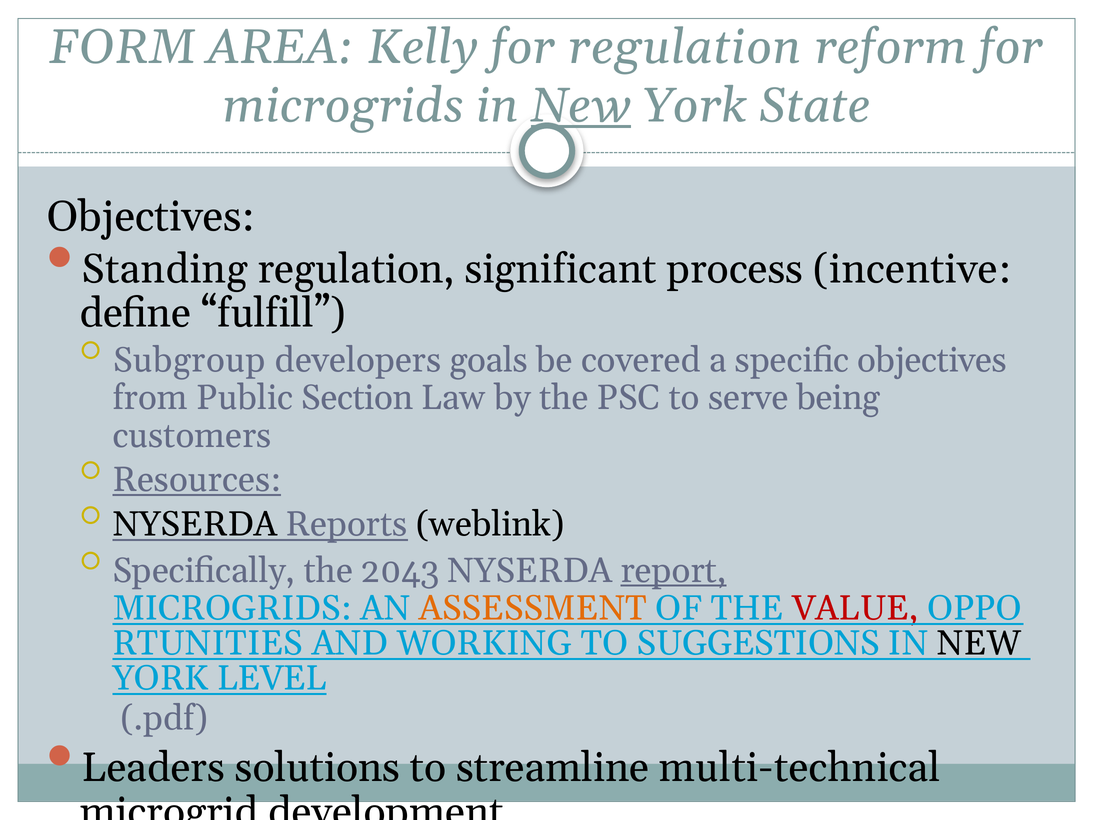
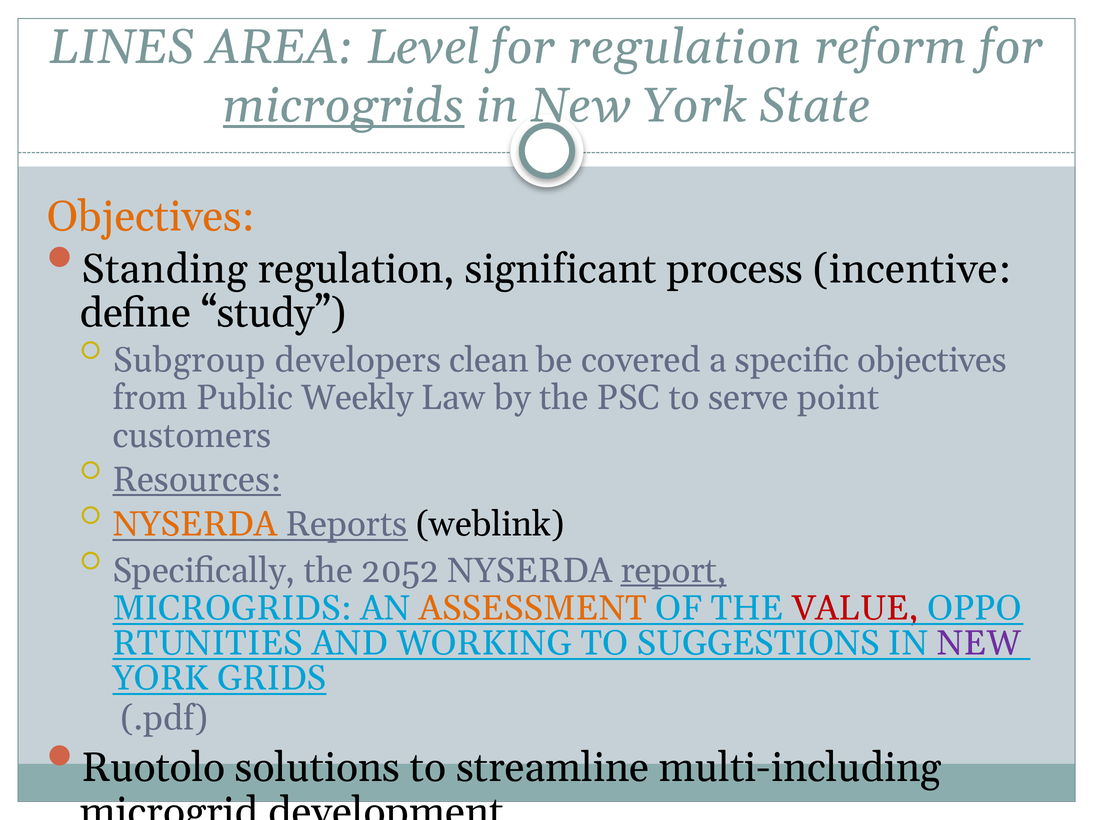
FORM: FORM -> LINES
Kelly: Kelly -> Level
microgrids at (344, 106) underline: none -> present
New at (581, 106) underline: present -> none
Objectives at (151, 217) colour: black -> orange
fulfill: fulfill -> study
goals: goals -> clean
Section: Section -> Weekly
being: being -> point
NYSERDA at (195, 524) colour: black -> orange
2043: 2043 -> 2052
NEW at (979, 644) colour: black -> purple
LEVEL: LEVEL -> GRIDS
Leaders: Leaders -> Ruotolo
multi-technical: multi-technical -> multi-including
